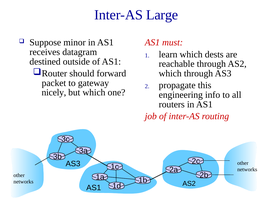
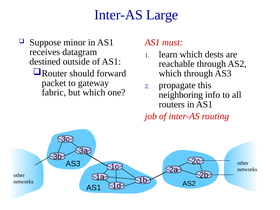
nicely: nicely -> fabric
engineering: engineering -> neighboring
